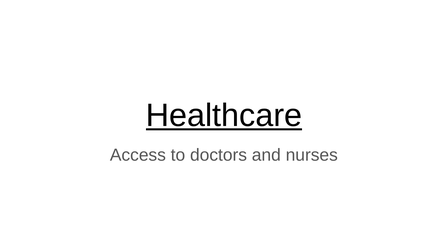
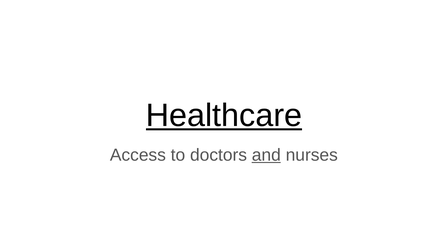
and underline: none -> present
